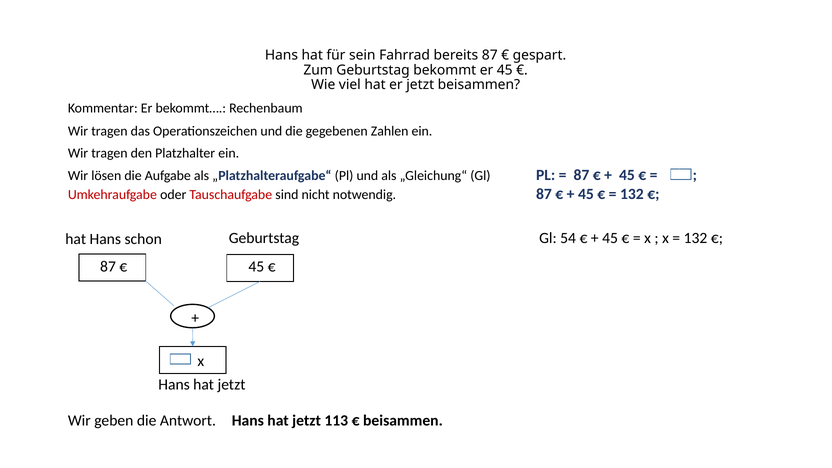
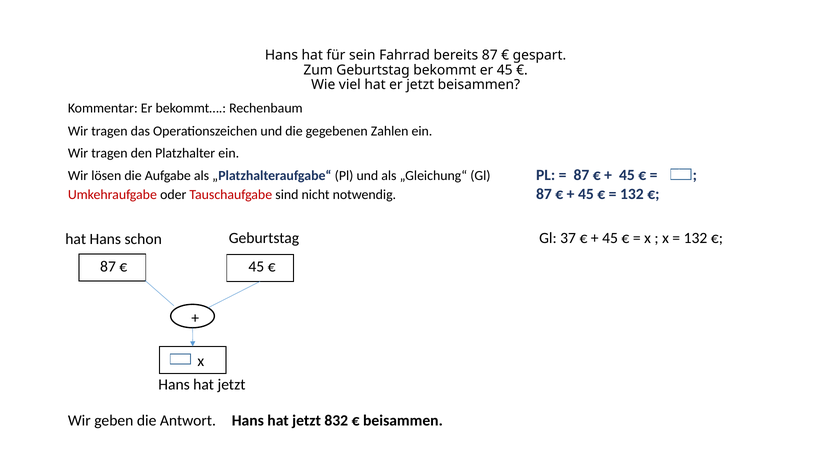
54: 54 -> 37
113: 113 -> 832
